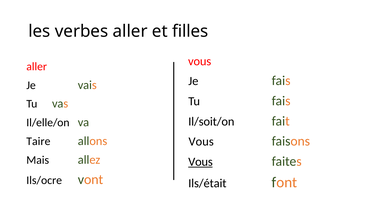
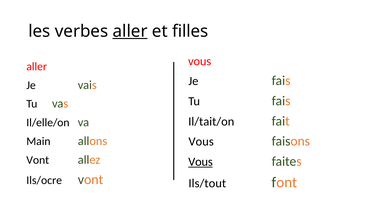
aller at (130, 31) underline: none -> present
Il/soit/on: Il/soit/on -> Il/tait/on
Taire: Taire -> Main
Mais at (38, 160): Mais -> Vont
Ils/était: Ils/était -> Ils/tout
